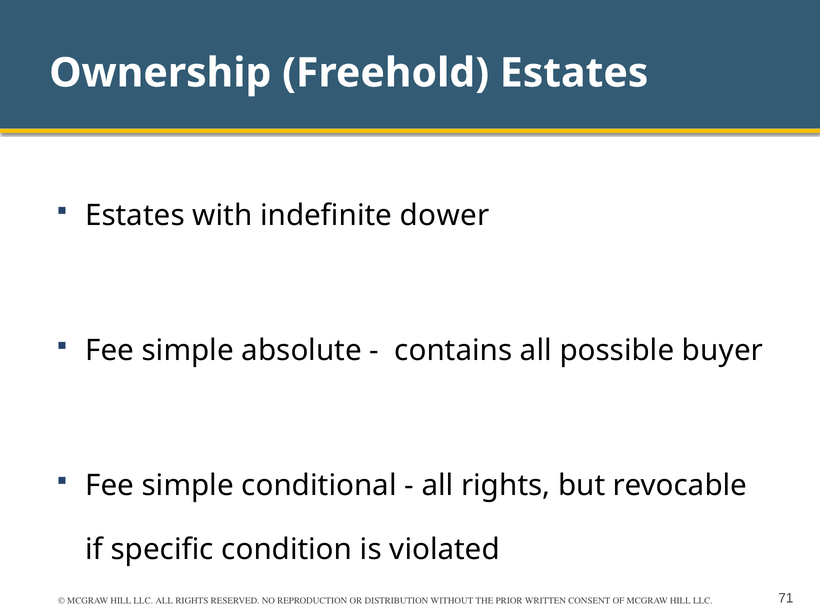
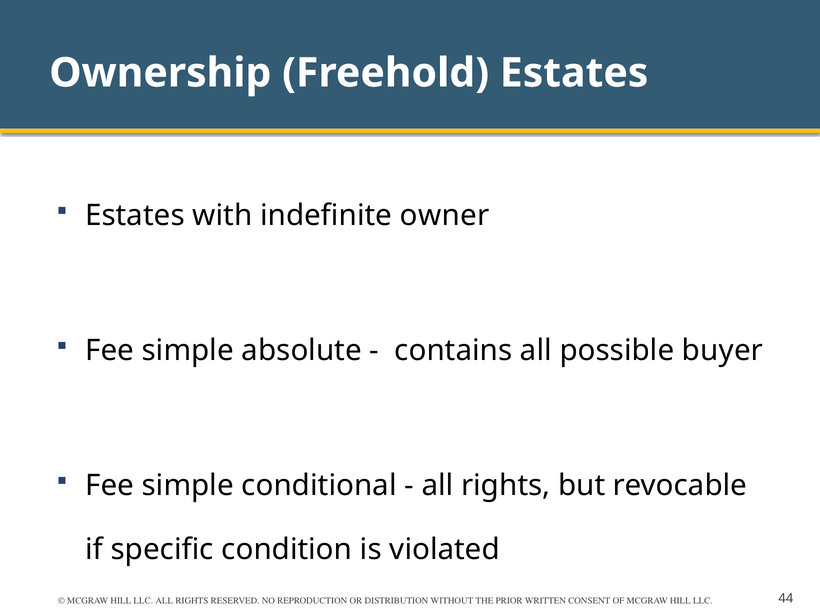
dower: dower -> owner
71: 71 -> 44
